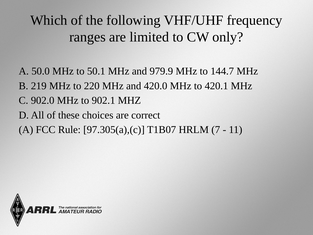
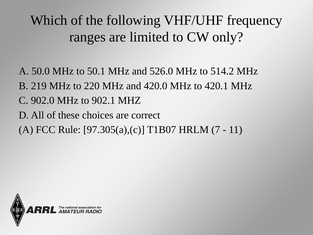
979.9: 979.9 -> 526.0
144.7: 144.7 -> 514.2
